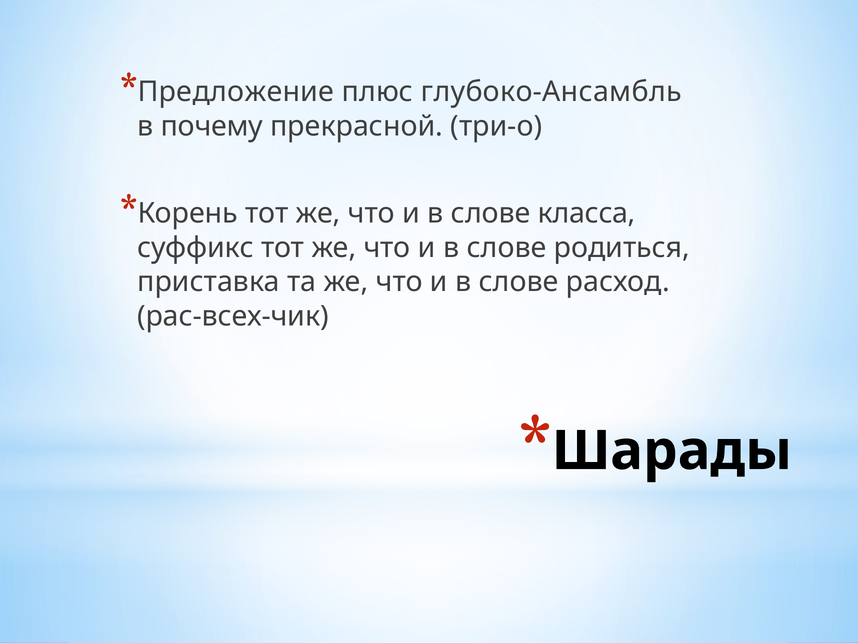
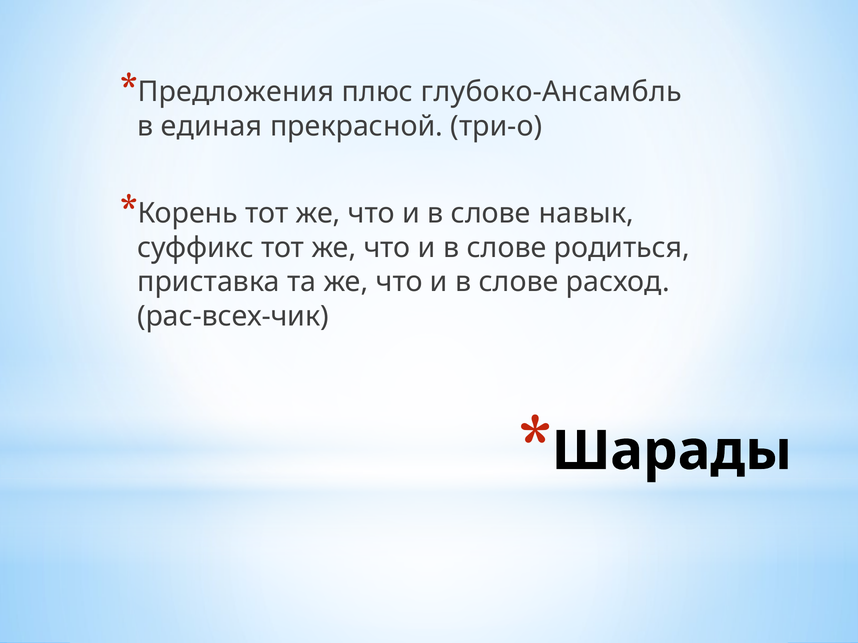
Предложение: Предложение -> Предложения
почему: почему -> единая
класса: класса -> навык
